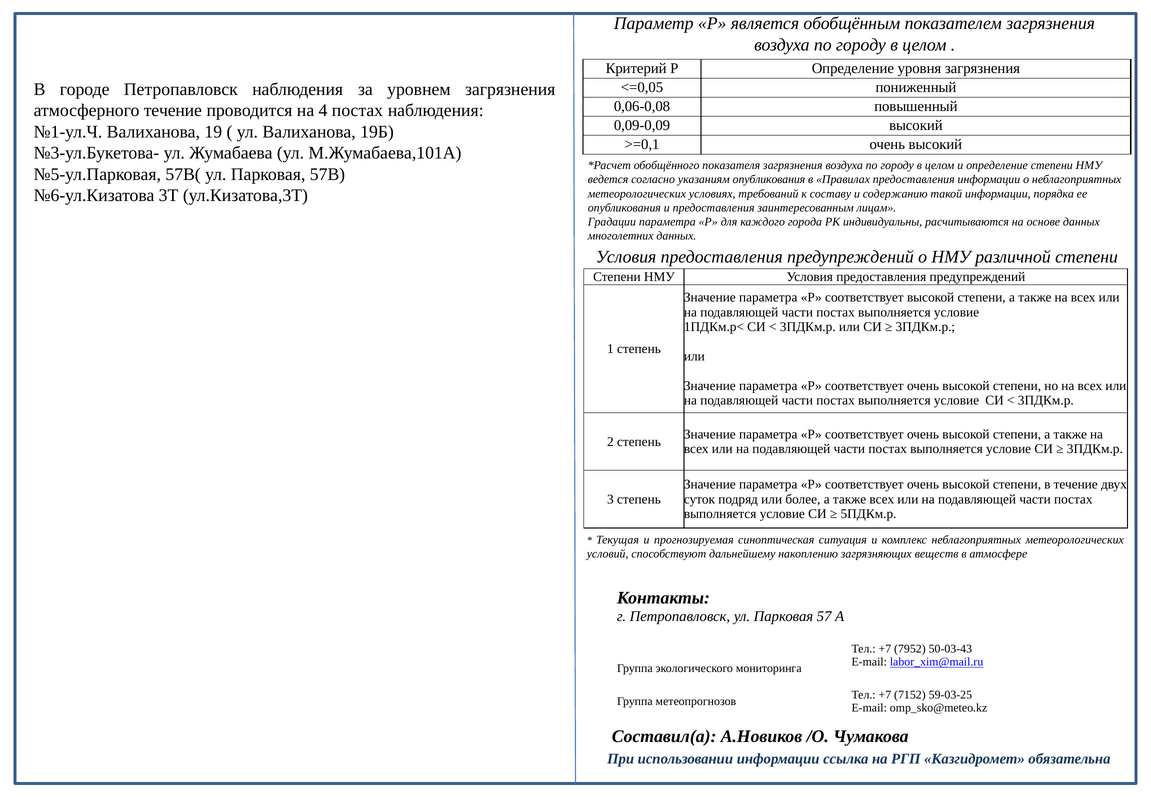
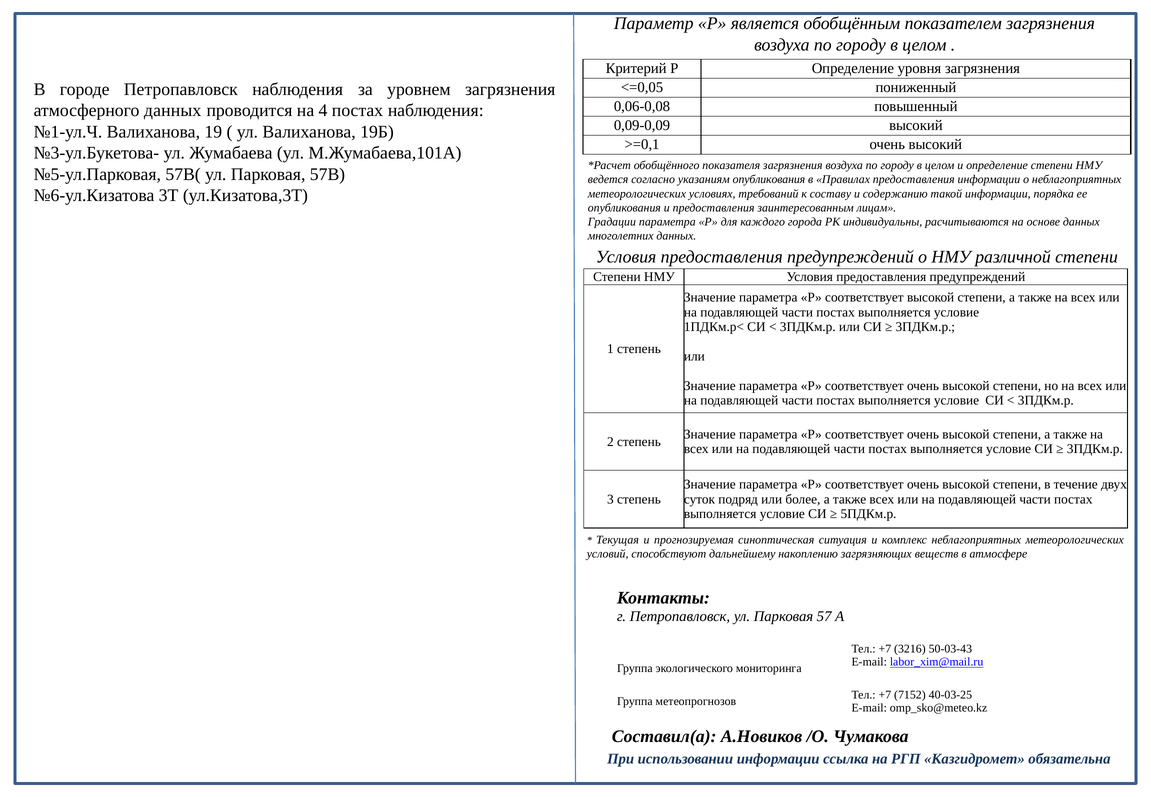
атмосферного течение: течение -> данных
7952: 7952 -> 3216
59-03-25: 59-03-25 -> 40-03-25
